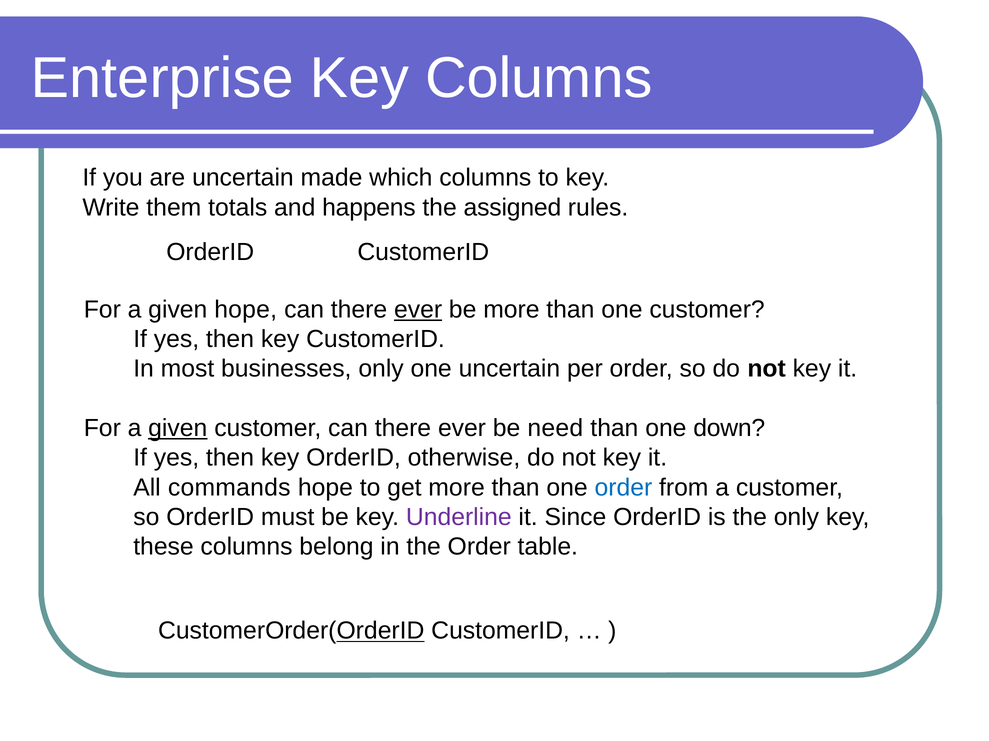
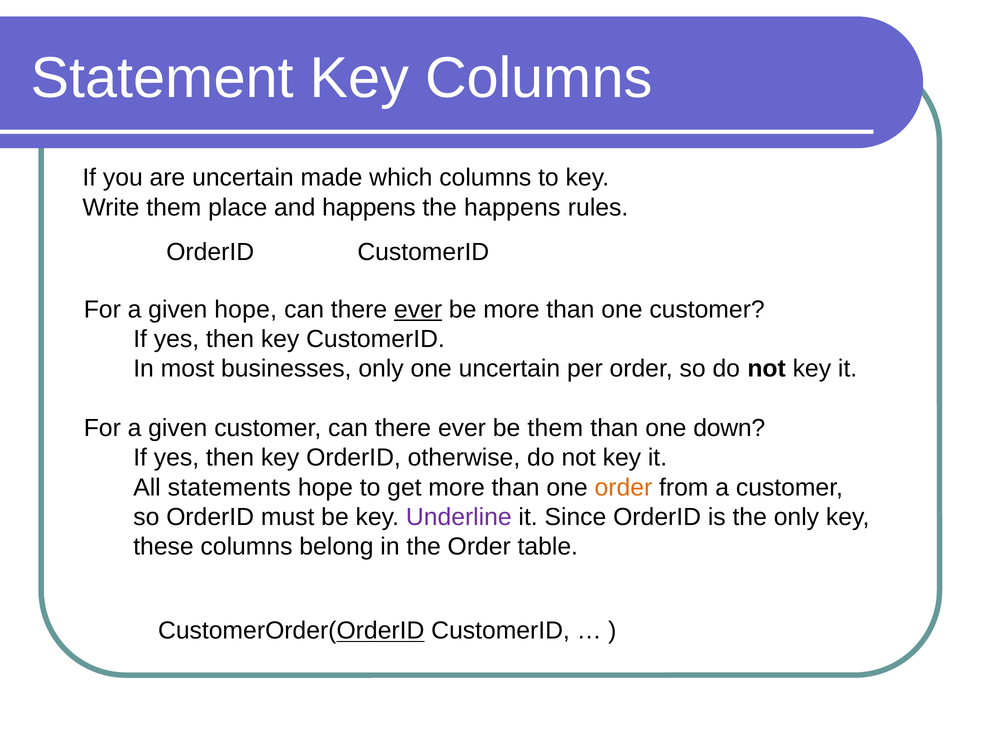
Enterprise: Enterprise -> Statement
totals: totals -> place
the assigned: assigned -> happens
given at (178, 429) underline: present -> none
be need: need -> them
commands: commands -> statements
order at (623, 488) colour: blue -> orange
